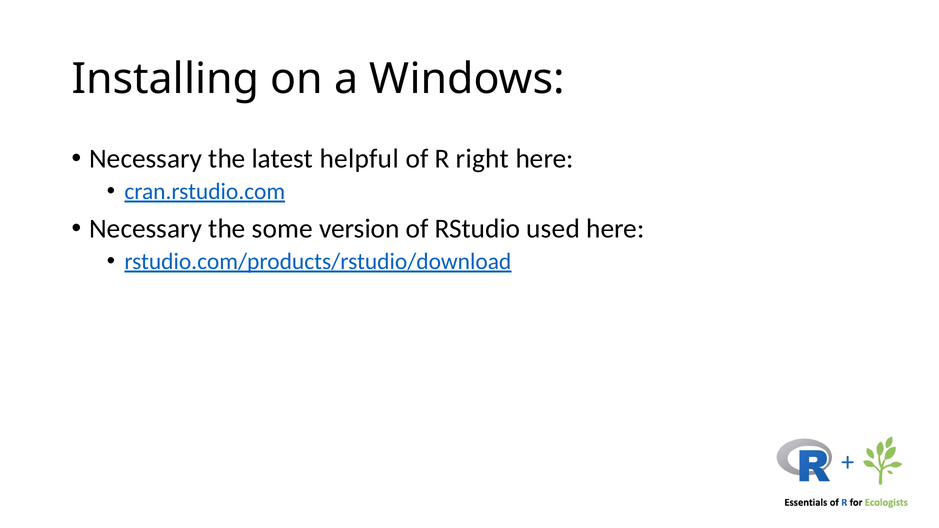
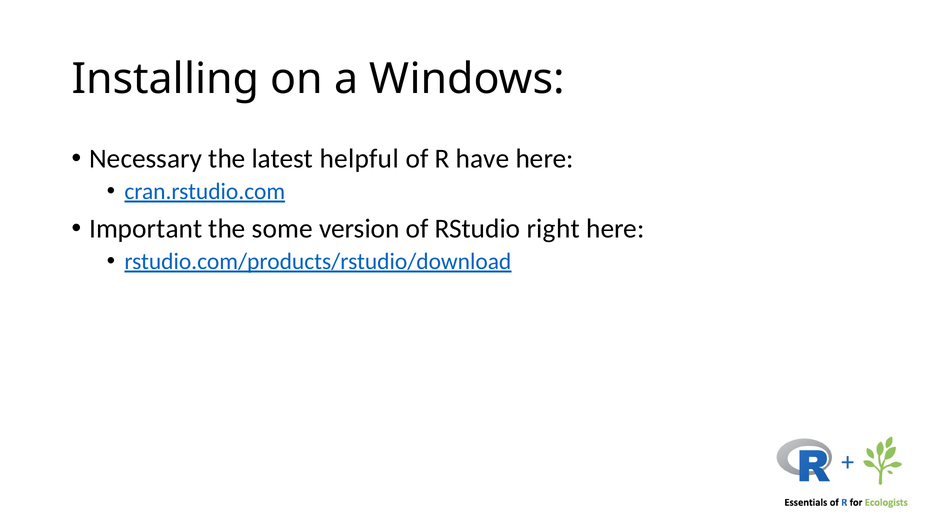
right: right -> have
Necessary at (146, 229): Necessary -> Important
used: used -> right
